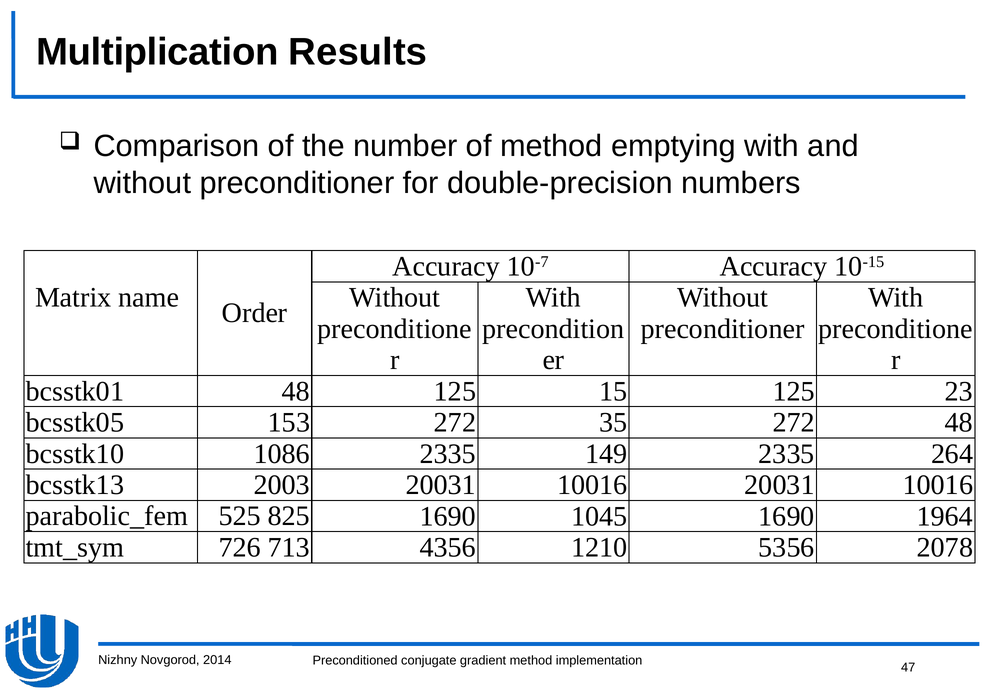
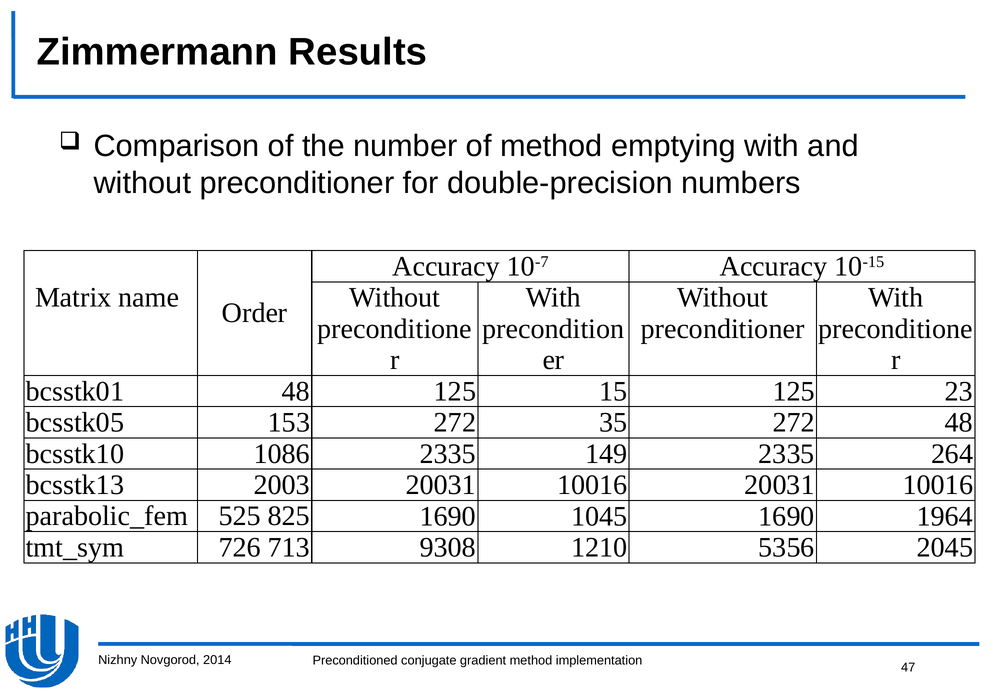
Multiplication: Multiplication -> Zimmermann
4356: 4356 -> 9308
2078: 2078 -> 2045
